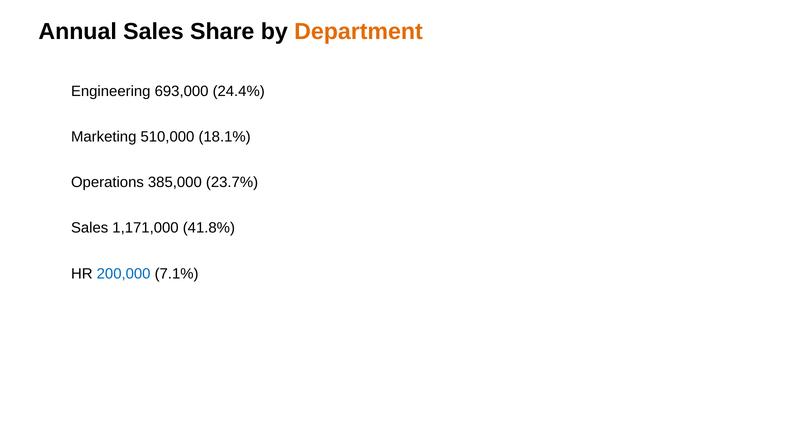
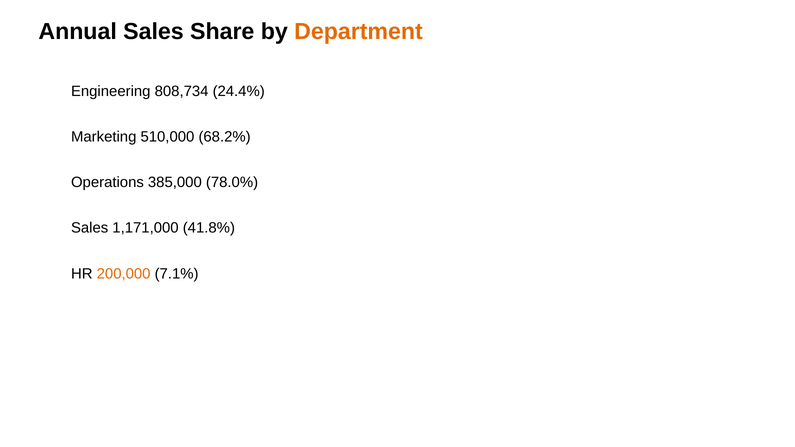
693,000: 693,000 -> 808,734
18.1%: 18.1% -> 68.2%
23.7%: 23.7% -> 78.0%
200,000 colour: blue -> orange
